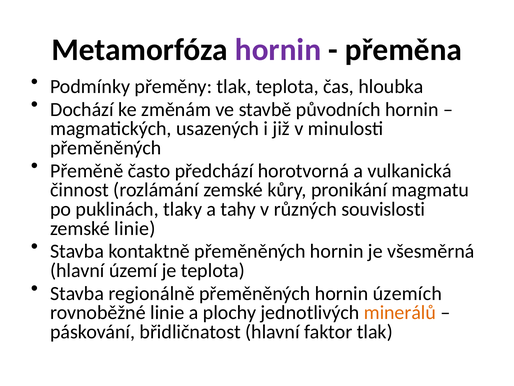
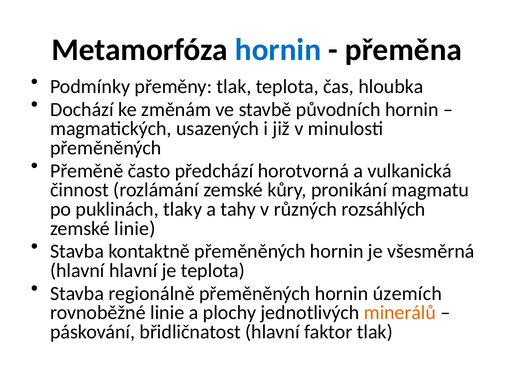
hornin at (278, 50) colour: purple -> blue
souvislosti: souvislosti -> rozsáhlých
hlavní území: území -> hlavní
